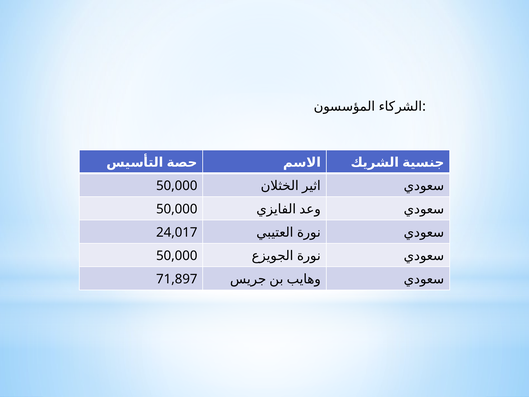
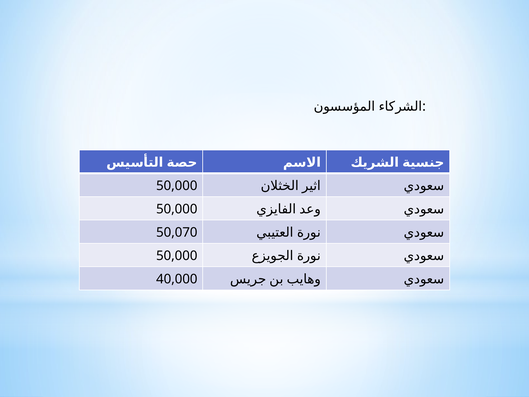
24,017: 24,017 -> 50,070
71,897: 71,897 -> 40,000
